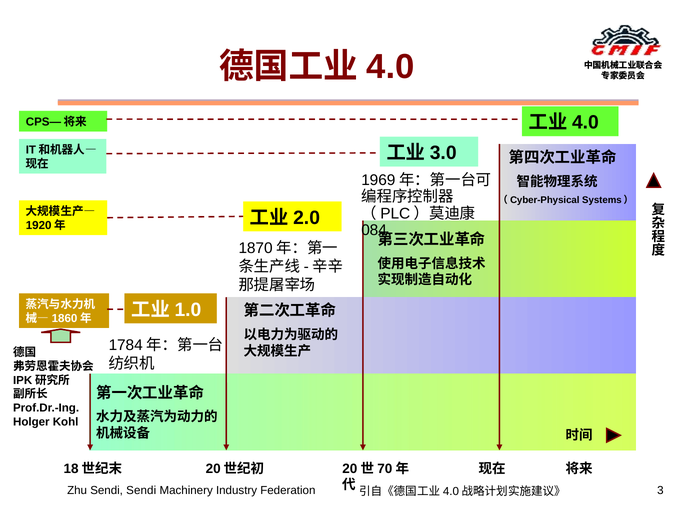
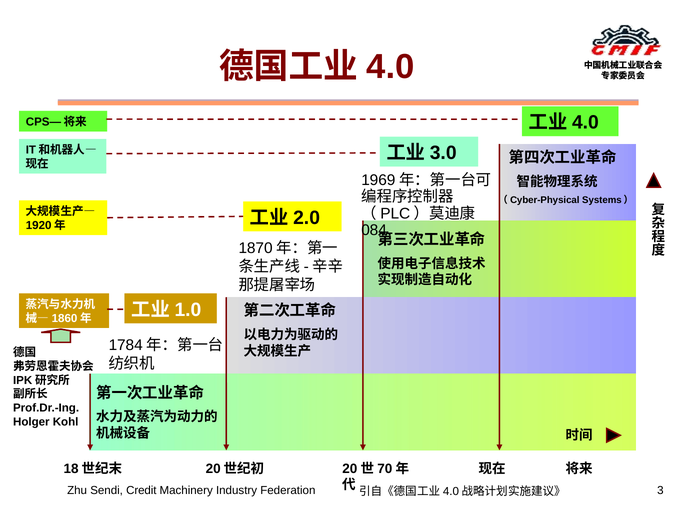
Sendi Sendi: Sendi -> Credit
